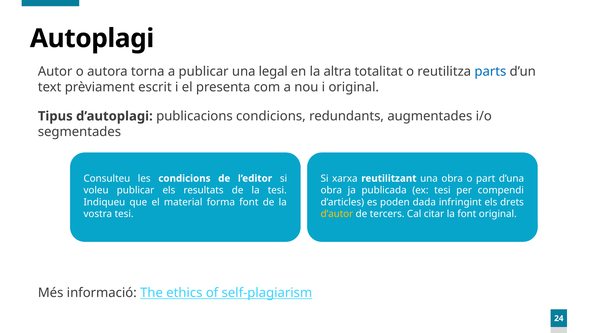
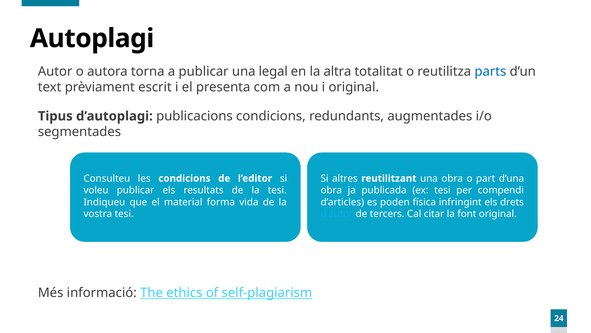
xarxa: xarxa -> altres
forma font: font -> vida
dada: dada -> física
d’autor colour: yellow -> light blue
